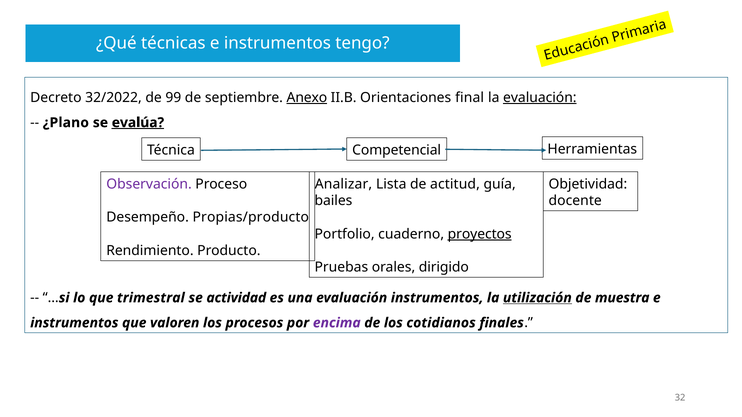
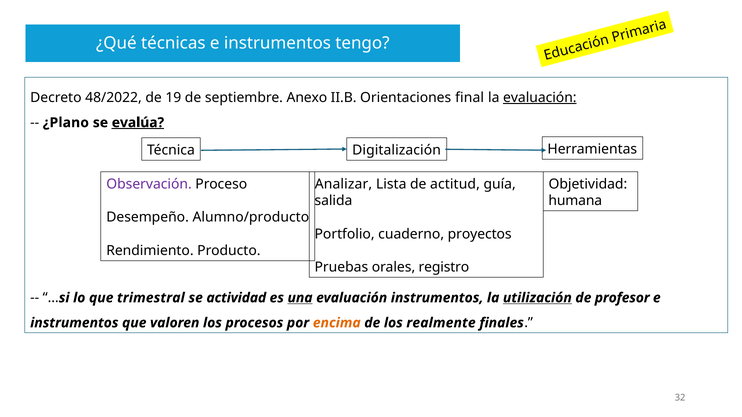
32/2022: 32/2022 -> 48/2022
99: 99 -> 19
Anexo underline: present -> none
Competencial: Competencial -> Digitalización
bailes: bailes -> salida
docente: docente -> humana
Propias/producto: Propias/producto -> Alumno/producto
proyectos underline: present -> none
dirigido: dirigido -> registro
una underline: none -> present
muestra: muestra -> profesor
encima colour: purple -> orange
cotidianos: cotidianos -> realmente
